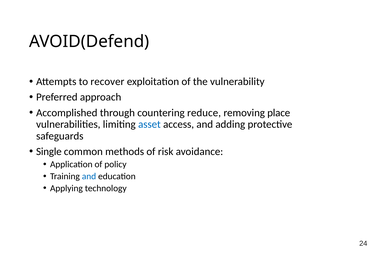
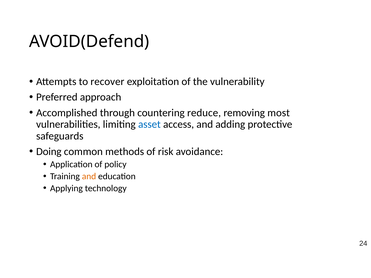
place: place -> most
Single: Single -> Doing
and at (89, 176) colour: blue -> orange
